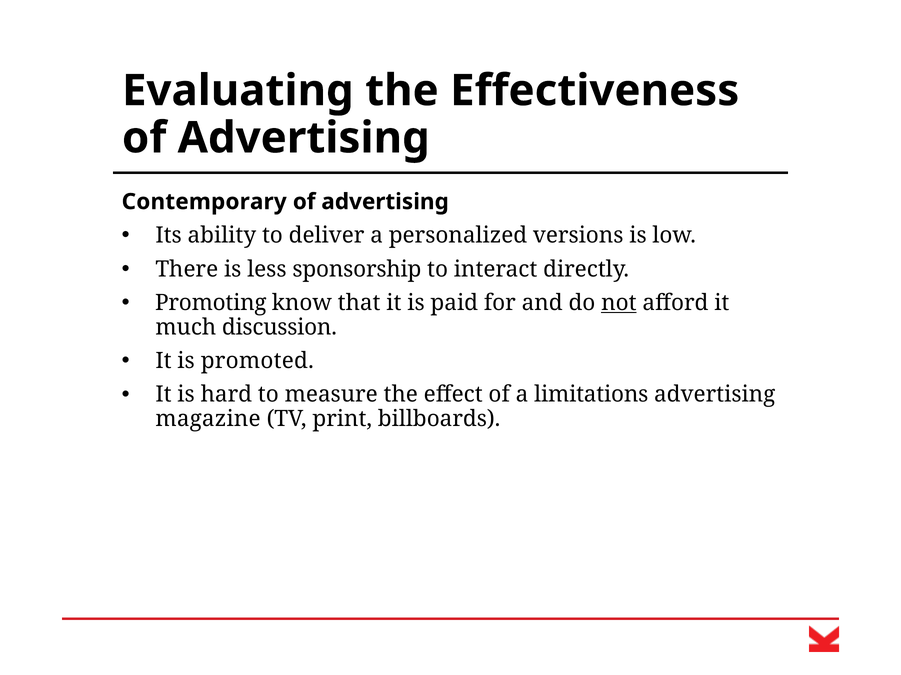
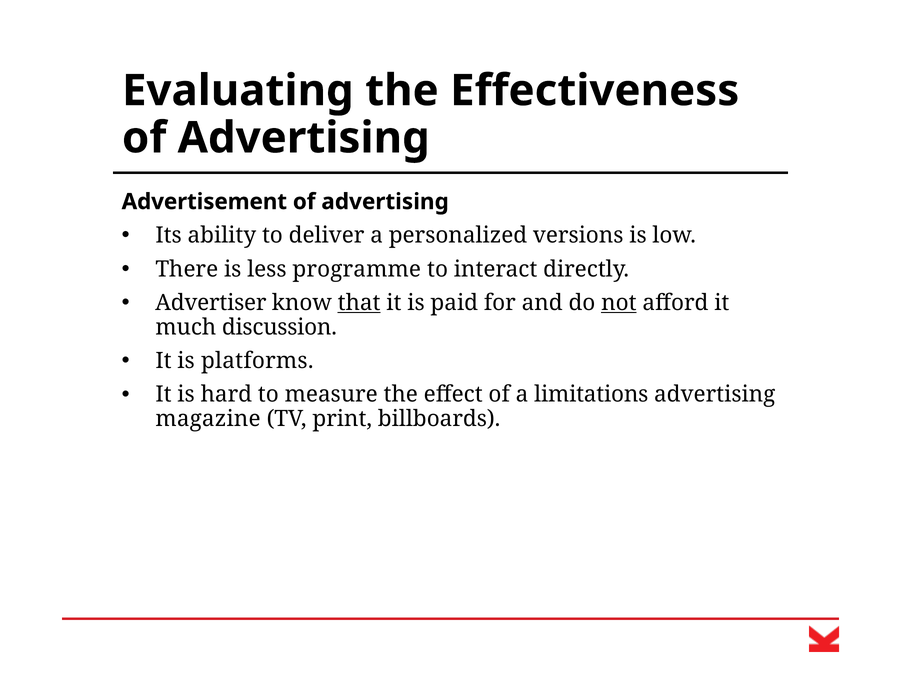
Contemporary: Contemporary -> Advertisement
sponsorship: sponsorship -> programme
Promoting: Promoting -> Advertiser
that underline: none -> present
promoted: promoted -> platforms
